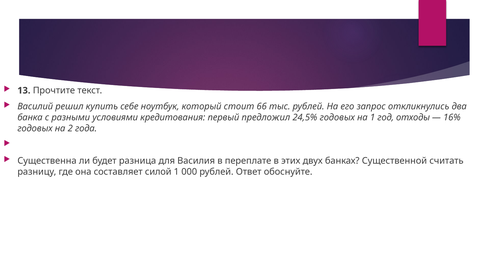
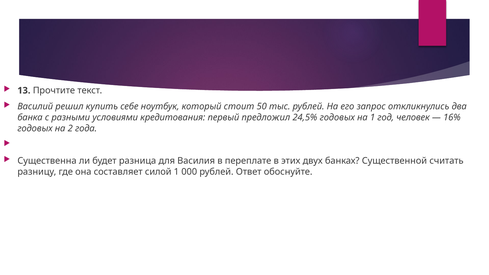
66: 66 -> 50
отходы: отходы -> человек
